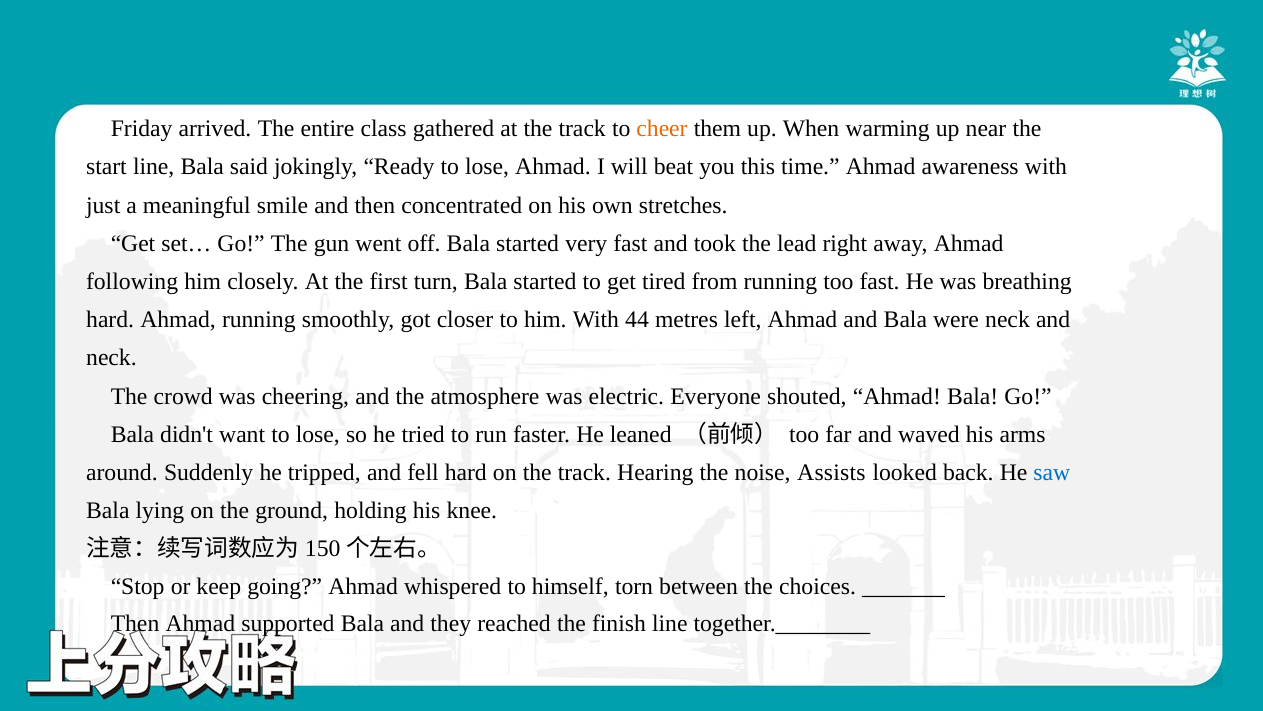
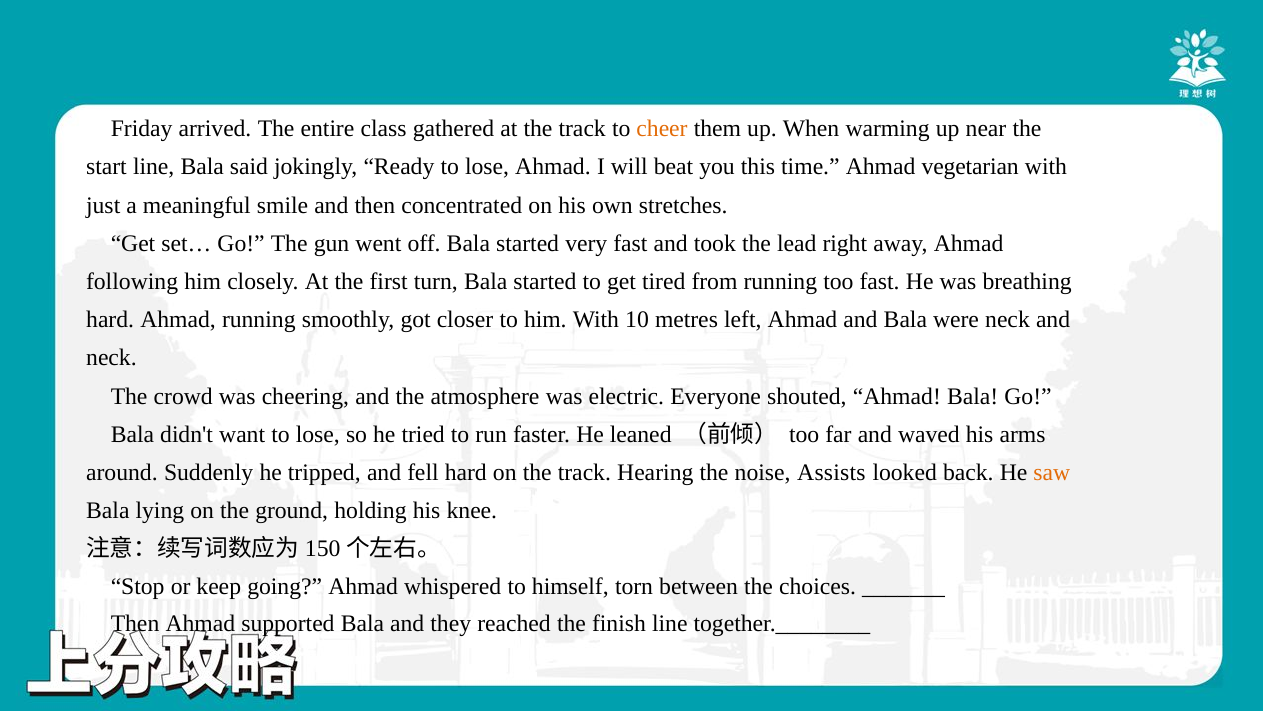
awareness: awareness -> vegetarian
44: 44 -> 10
saw colour: blue -> orange
